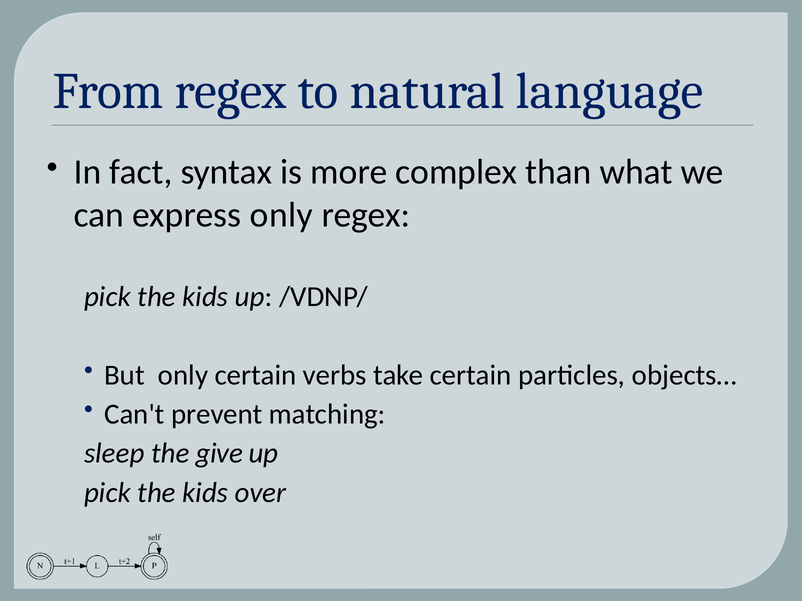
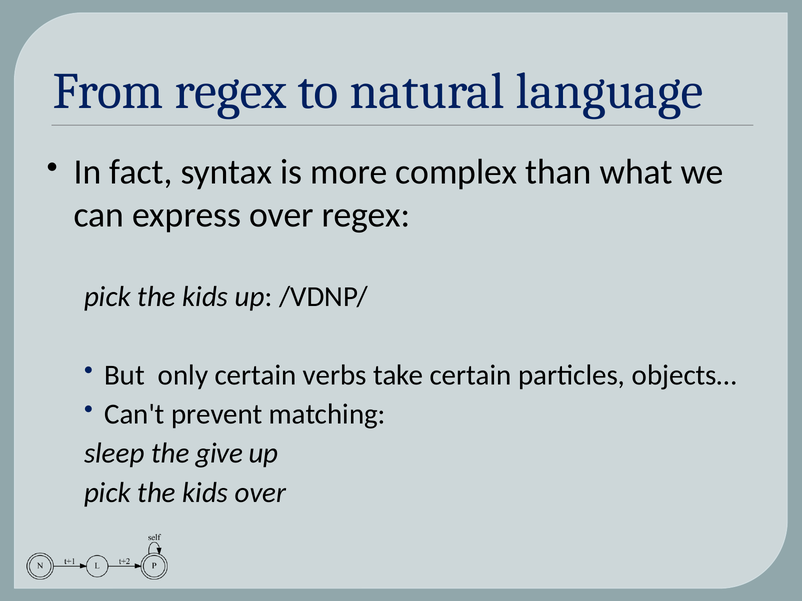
express only: only -> over
